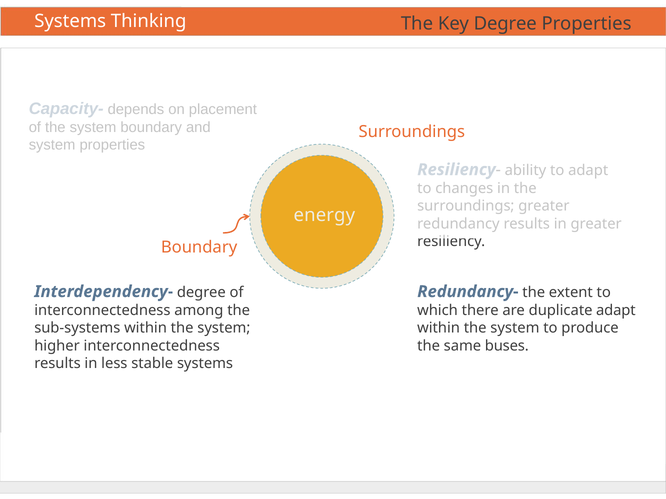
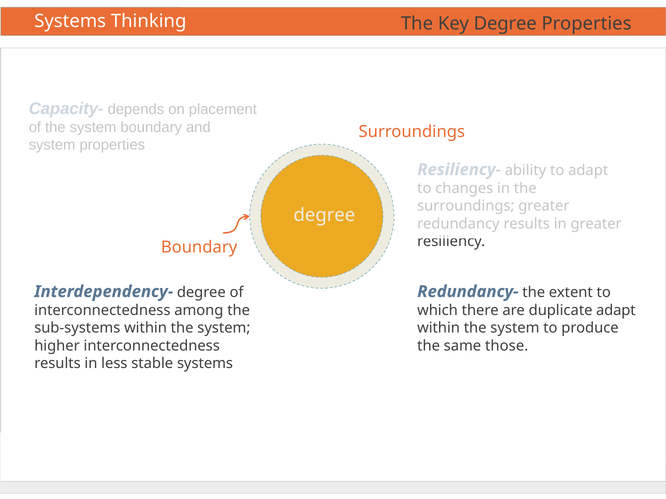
energy at (324, 215): energy -> degree
buses: buses -> those
